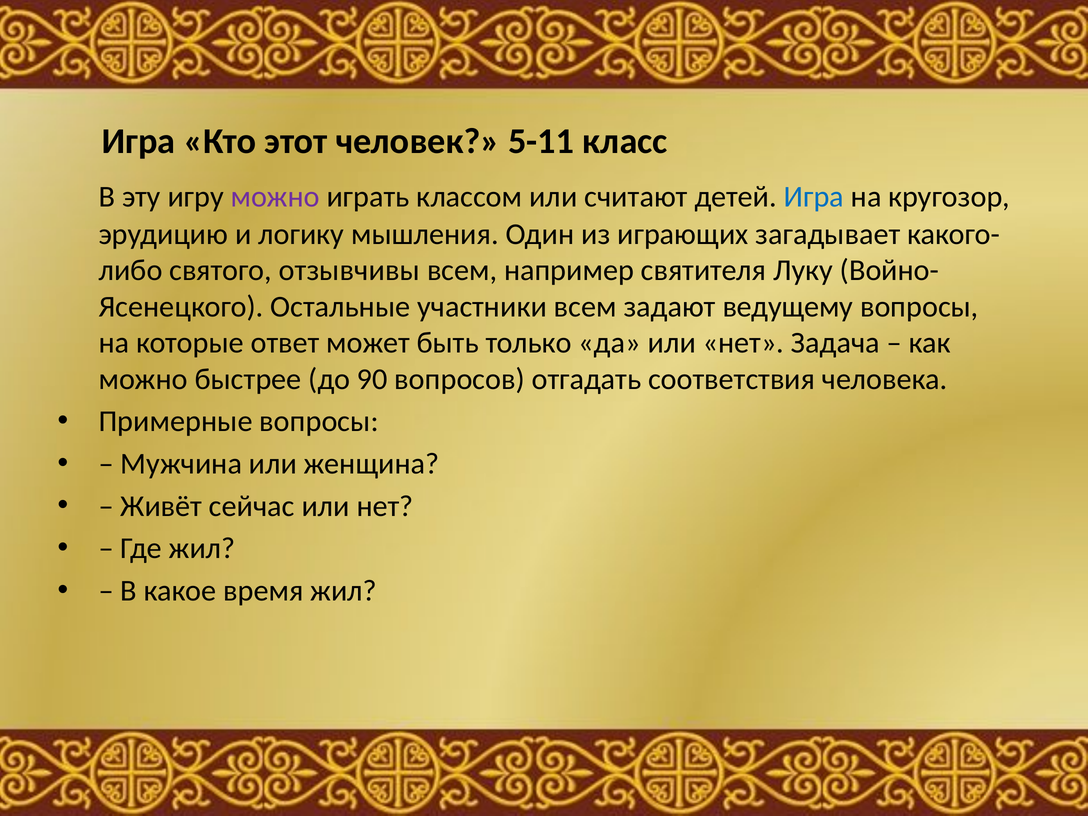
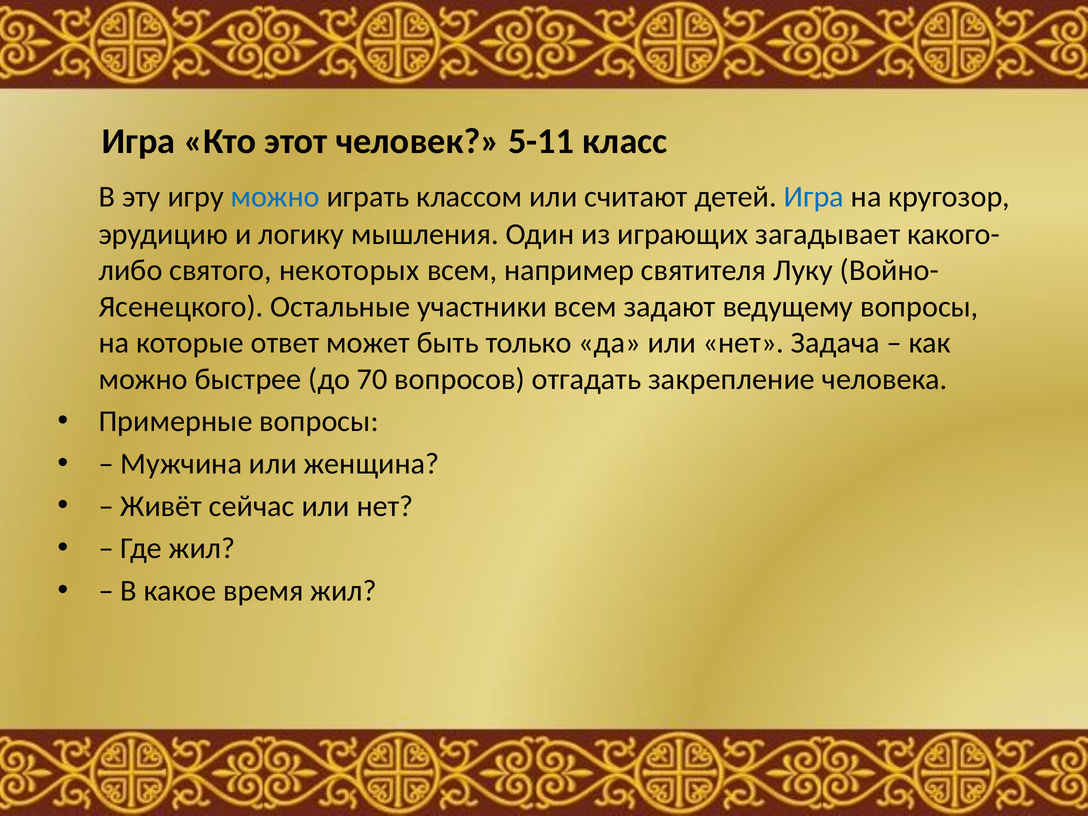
можно at (275, 197) colour: purple -> blue
отзывчивы: отзывчивы -> некоторых
90: 90 -> 70
соответствия: соответствия -> закрепление
